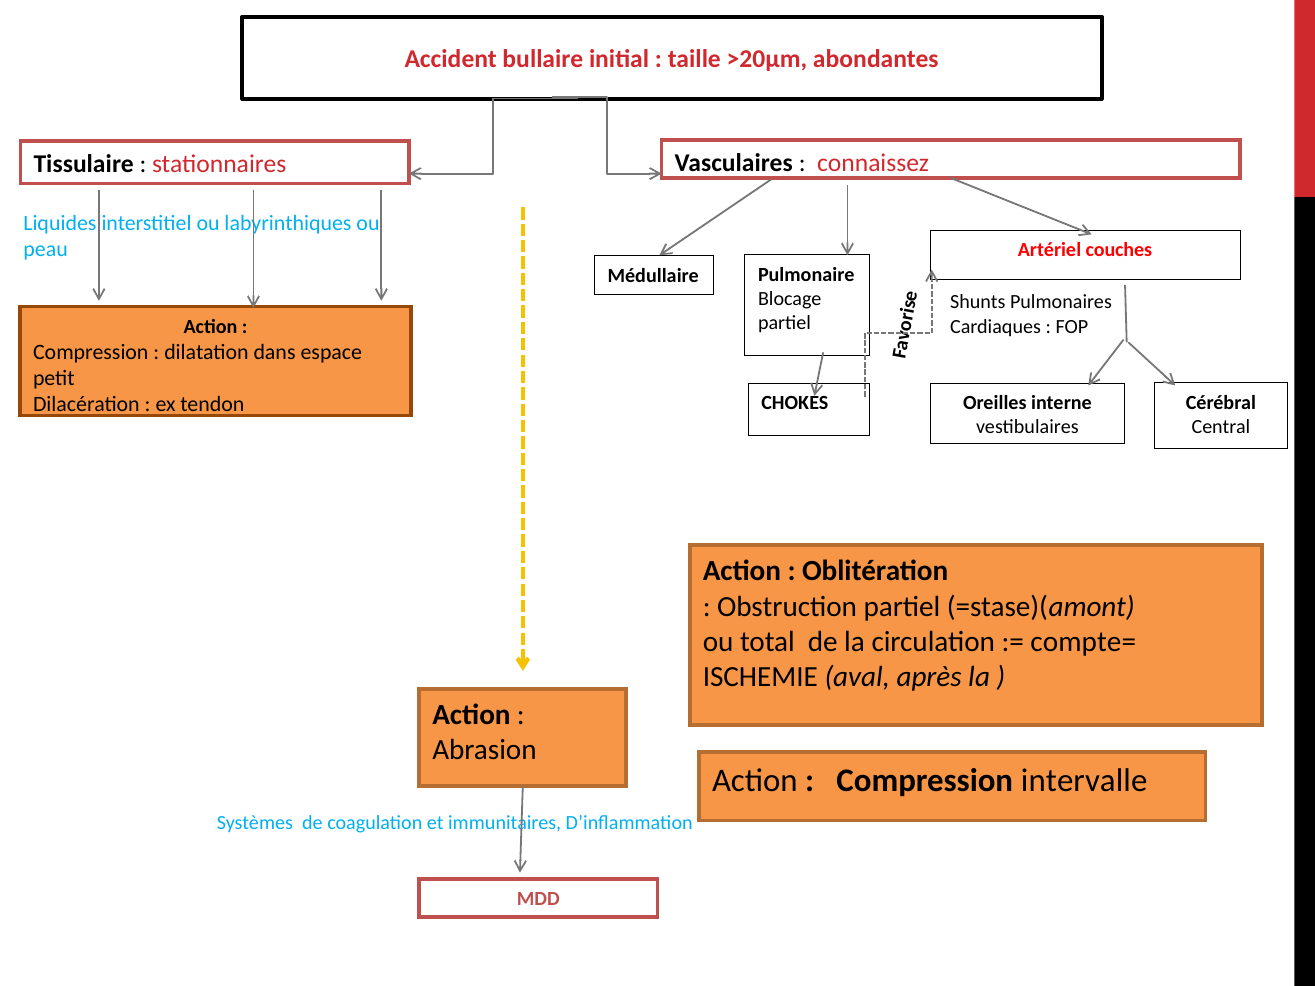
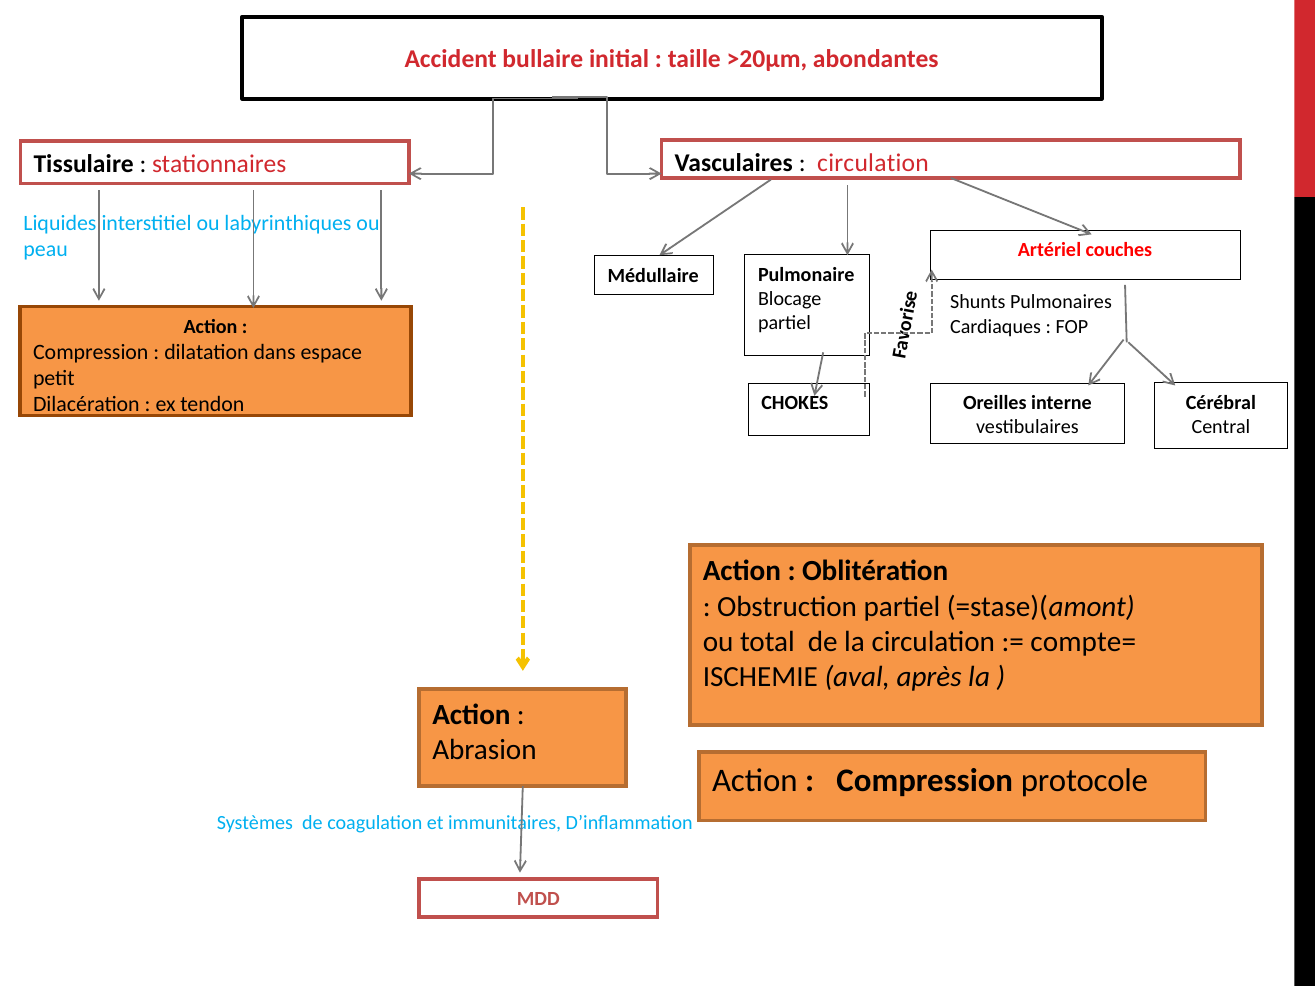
connaissez at (873, 163): connaissez -> circulation
intervalle: intervalle -> protocole
